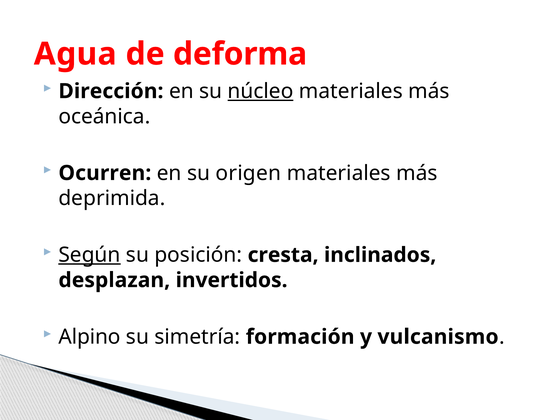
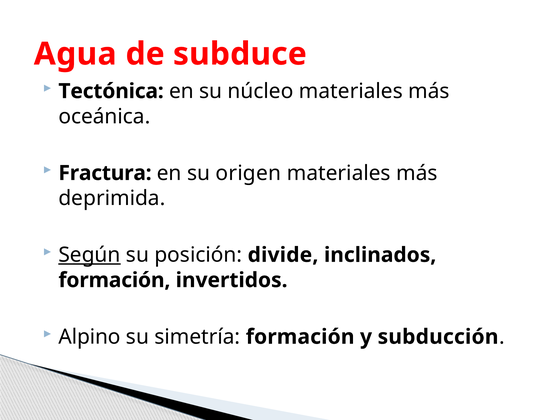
deforma: deforma -> subduce
Dirección: Dirección -> Tectónica
núcleo underline: present -> none
Ocurren: Ocurren -> Fractura
cresta: cresta -> divide
desplazan at (114, 280): desplazan -> formación
vulcanismo: vulcanismo -> subducción
